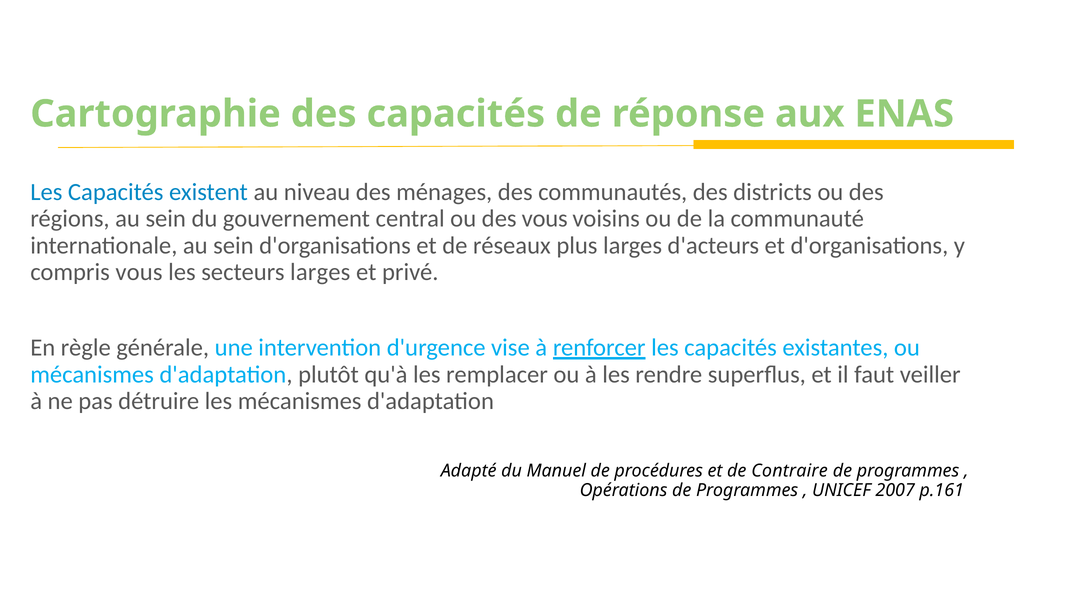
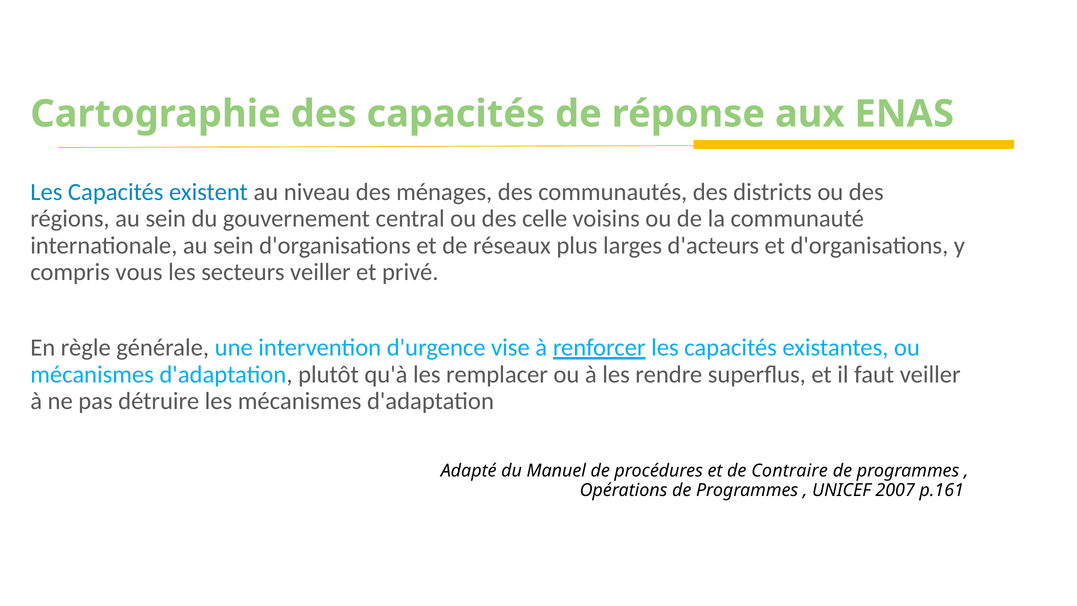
des vous: vous -> celle
secteurs larges: larges -> veiller
